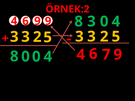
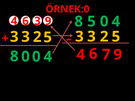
ÖRNEK:2: ÖRNEK:2 -> ÖRNEK:0
3: 3 -> 5
6 9: 9 -> 3
